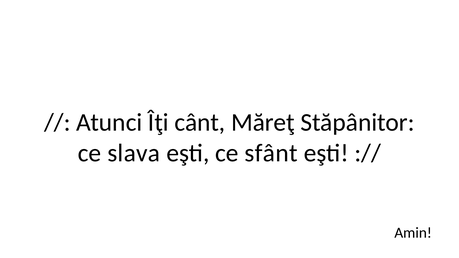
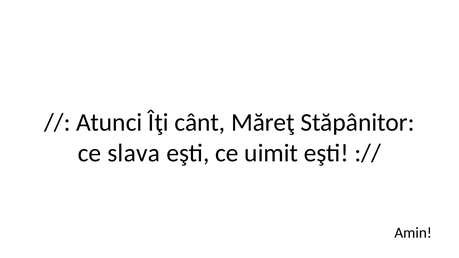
sfânt: sfânt -> uimit
